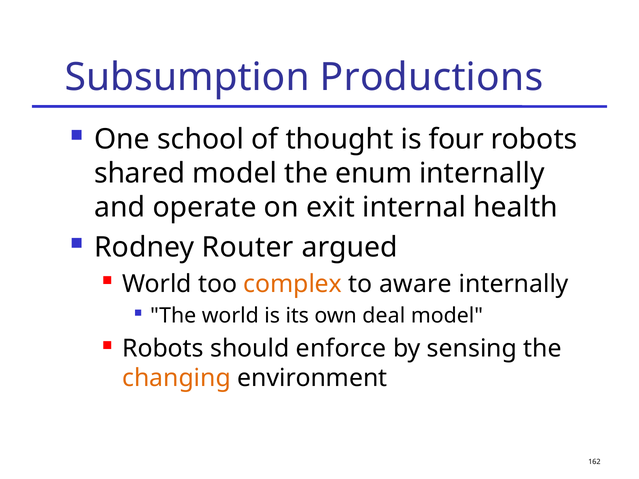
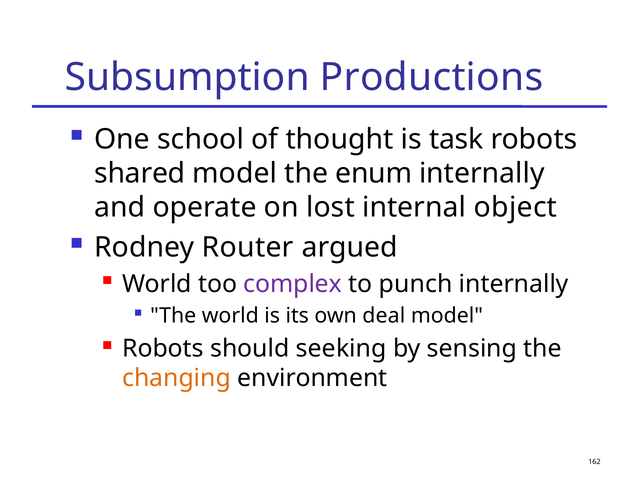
four: four -> task
exit: exit -> lost
health: health -> object
complex colour: orange -> purple
aware: aware -> punch
enforce: enforce -> seeking
